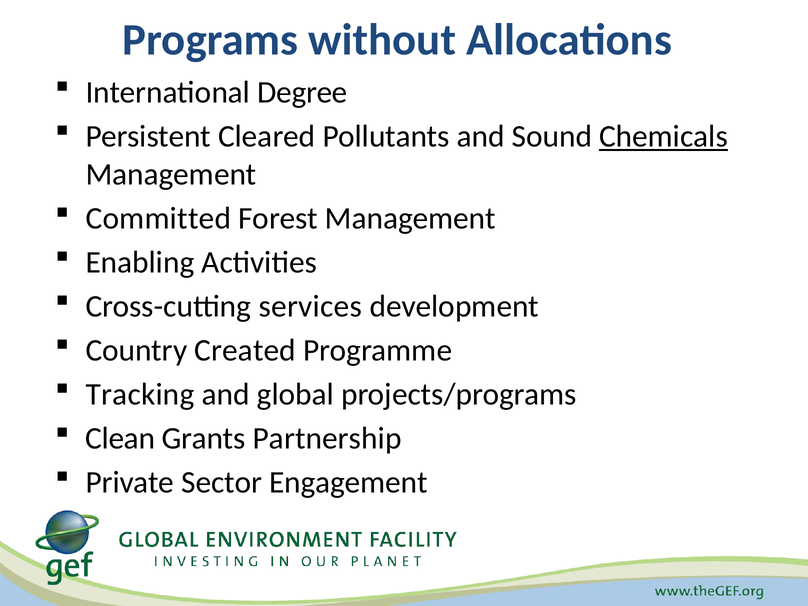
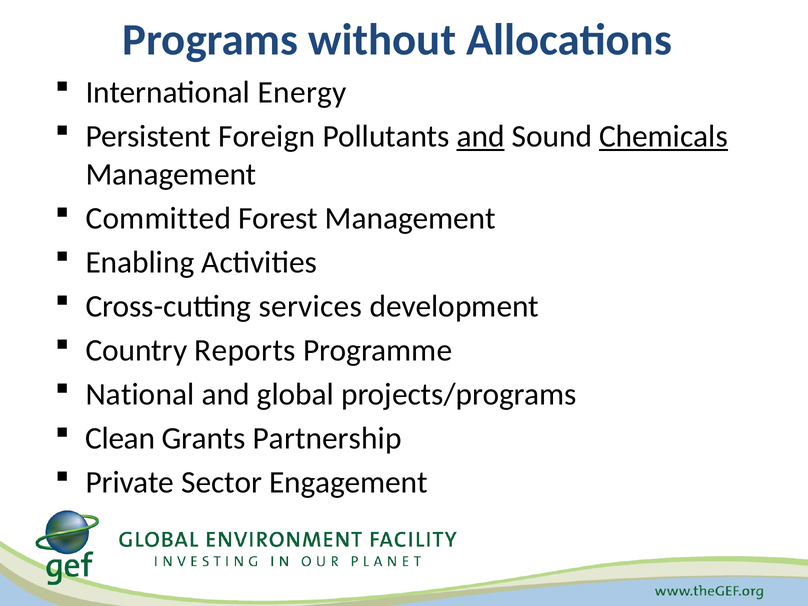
Degree: Degree -> Energy
Cleared: Cleared -> Foreign
and at (481, 136) underline: none -> present
Created: Created -> Reports
Tracking: Tracking -> National
